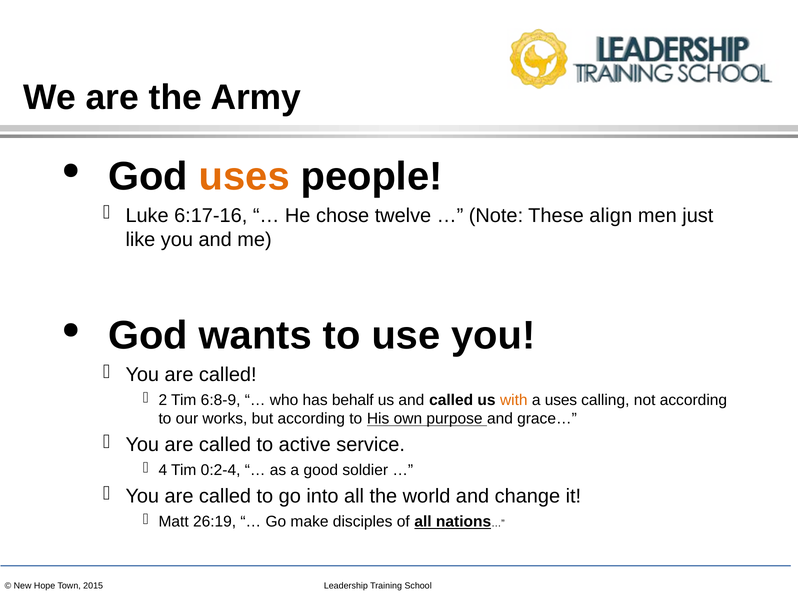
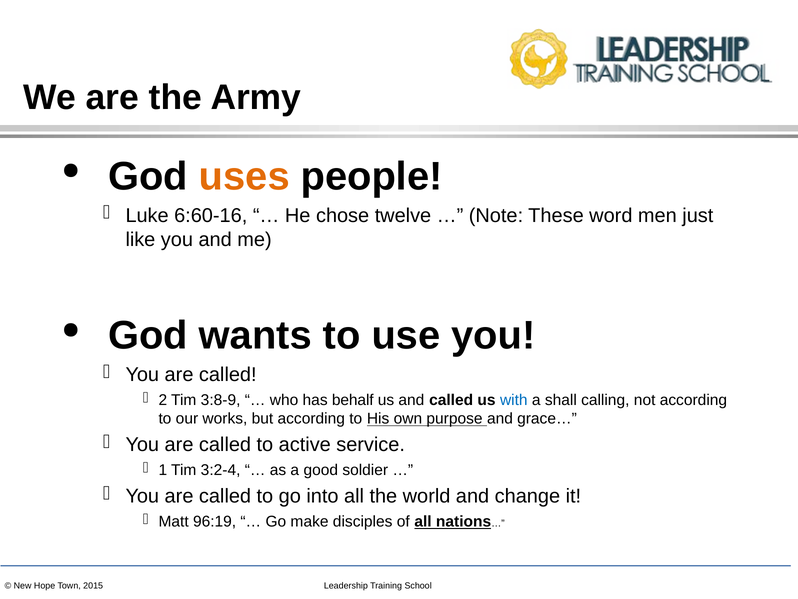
6:17-16: 6:17-16 -> 6:60-16
align: align -> word
6:8-9: 6:8-9 -> 3:8-9
with colour: orange -> blue
a uses: uses -> shall
4: 4 -> 1
0:2-4: 0:2-4 -> 3:2-4
26:19: 26:19 -> 96:19
